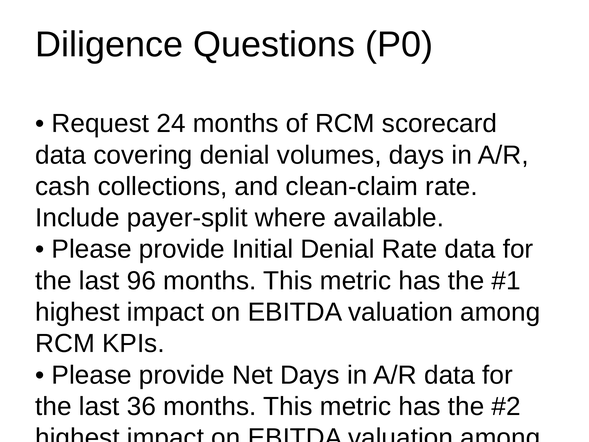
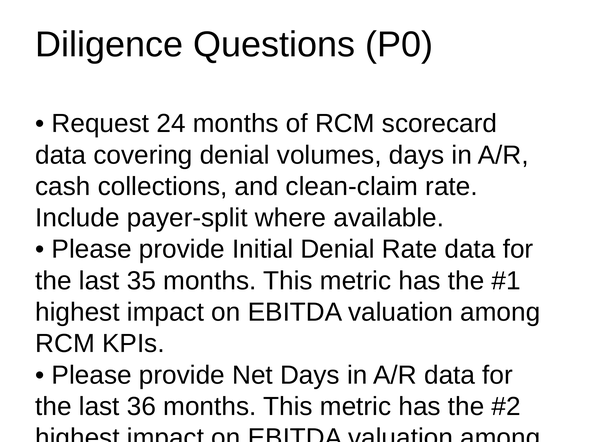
96: 96 -> 35
